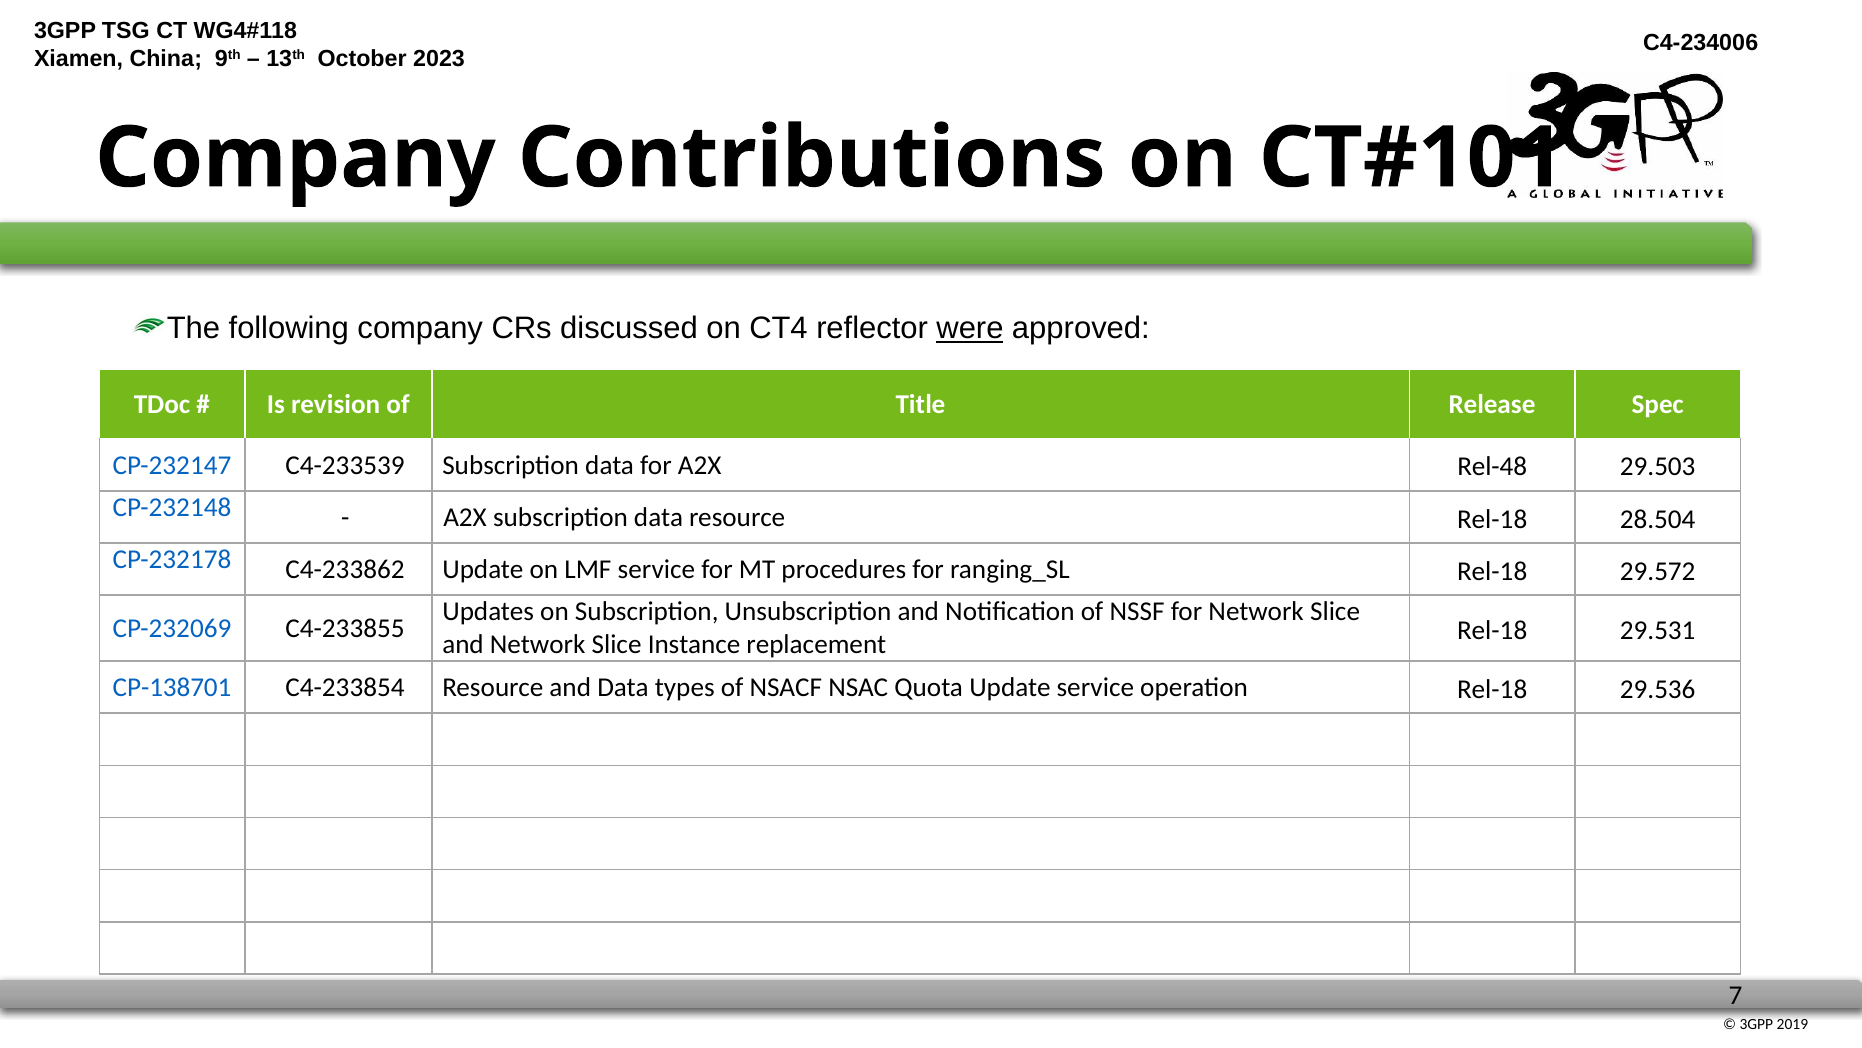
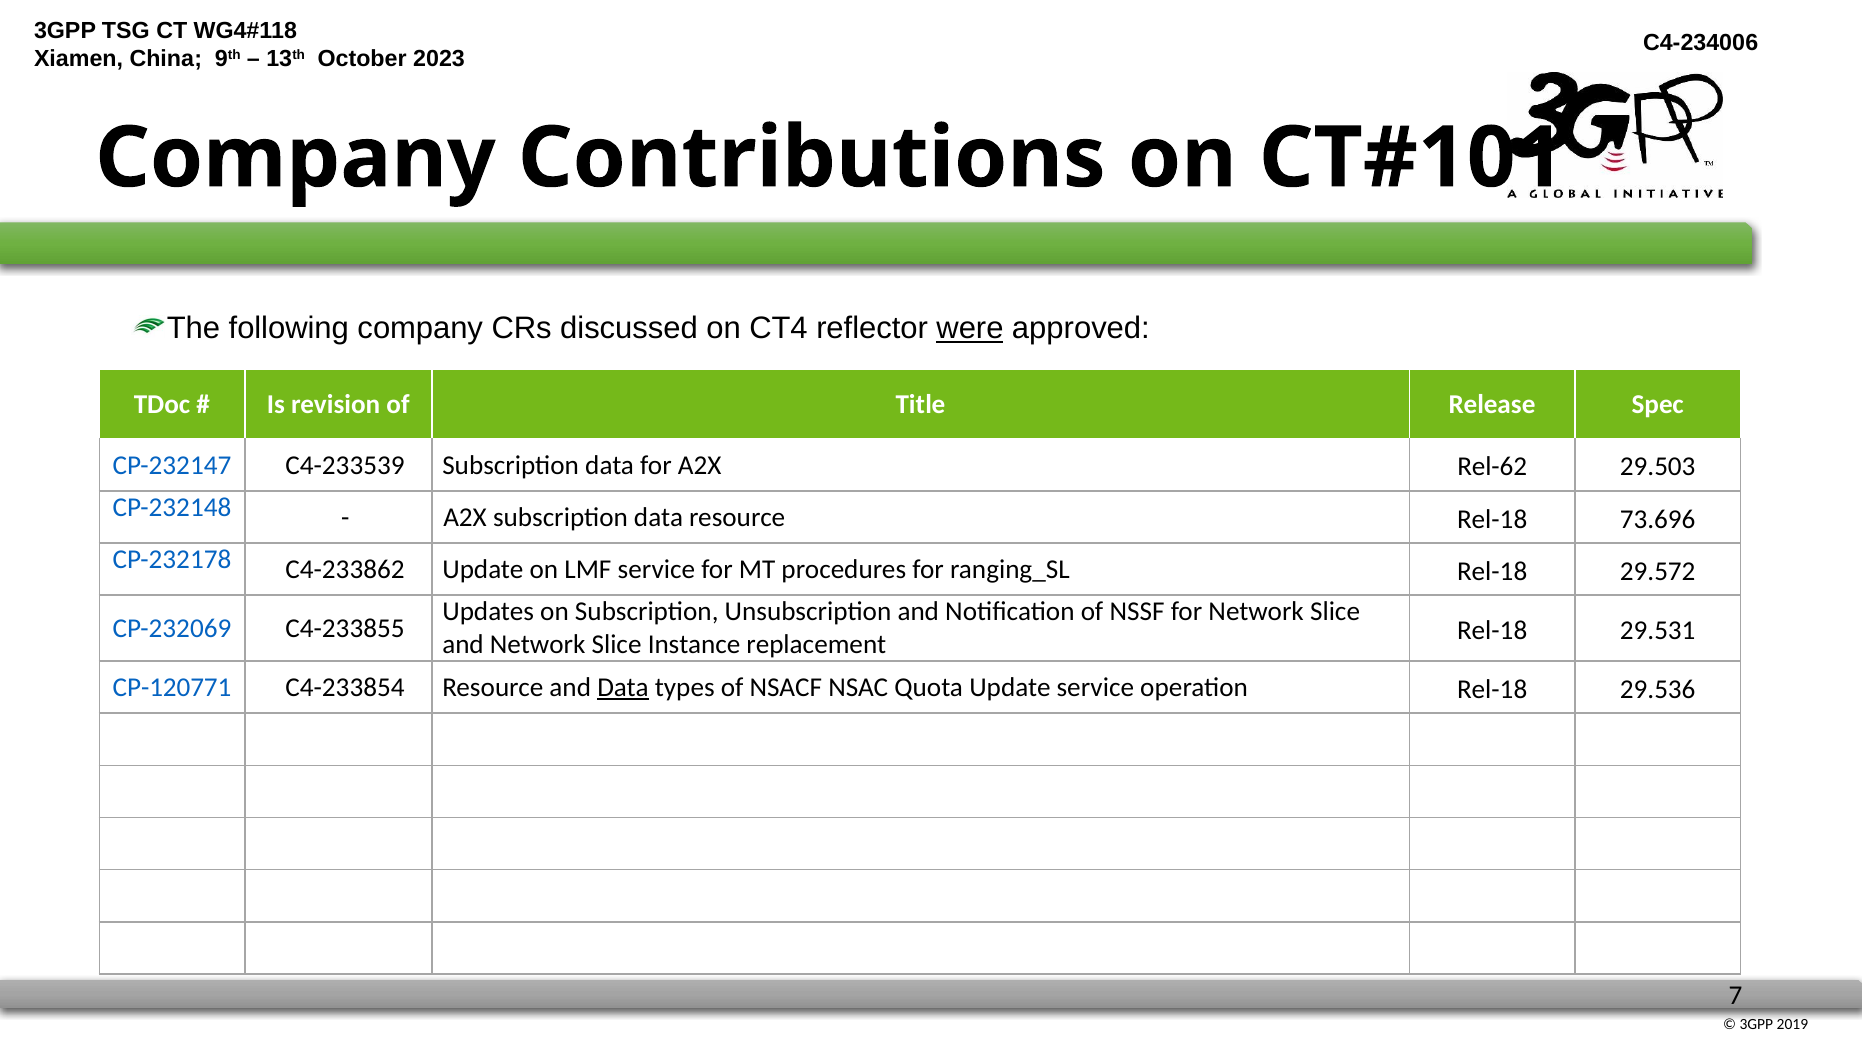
Rel-48: Rel-48 -> Rel-62
28.504: 28.504 -> 73.696
CP-138701: CP-138701 -> CP-120771
Data at (623, 687) underline: none -> present
